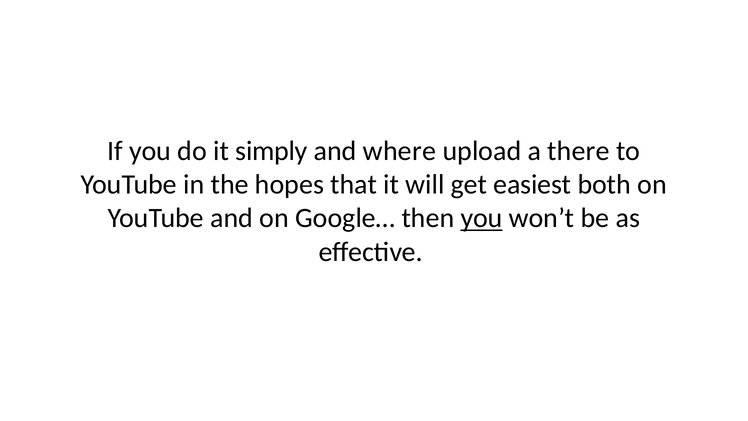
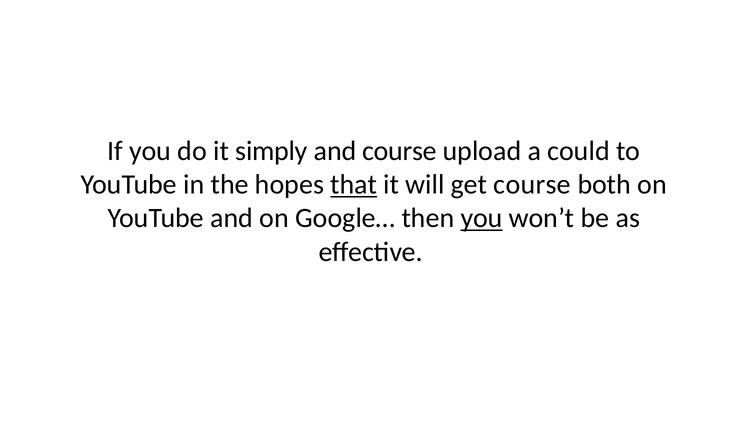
and where: where -> course
there: there -> could
that underline: none -> present
get easiest: easiest -> course
